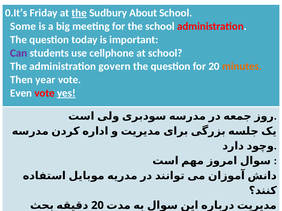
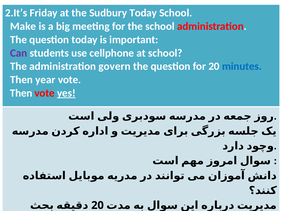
0.It’s: 0.It’s -> 2.It’s
the at (79, 13) underline: present -> none
Sudbury About: About -> Today
Some: Some -> Make
minutes colour: orange -> blue
Even at (21, 93): Even -> Then
